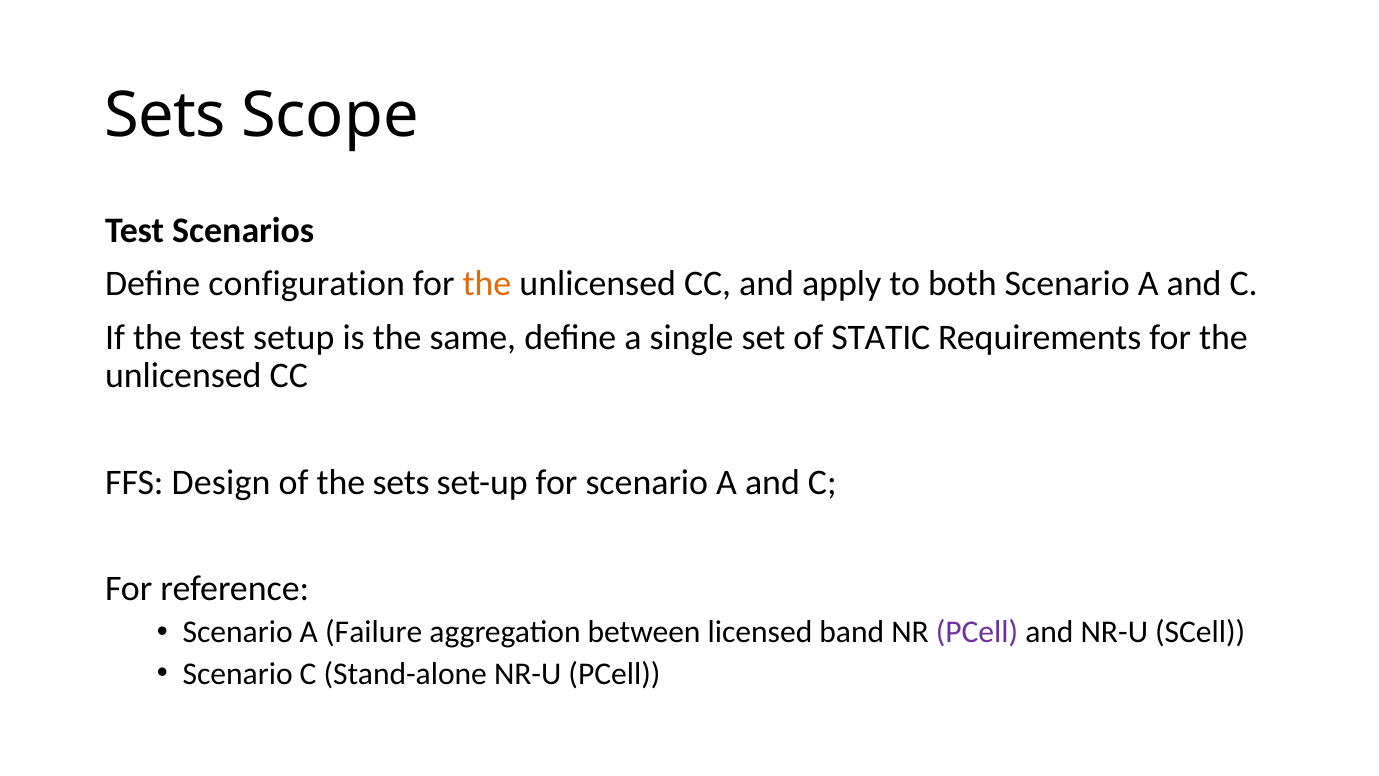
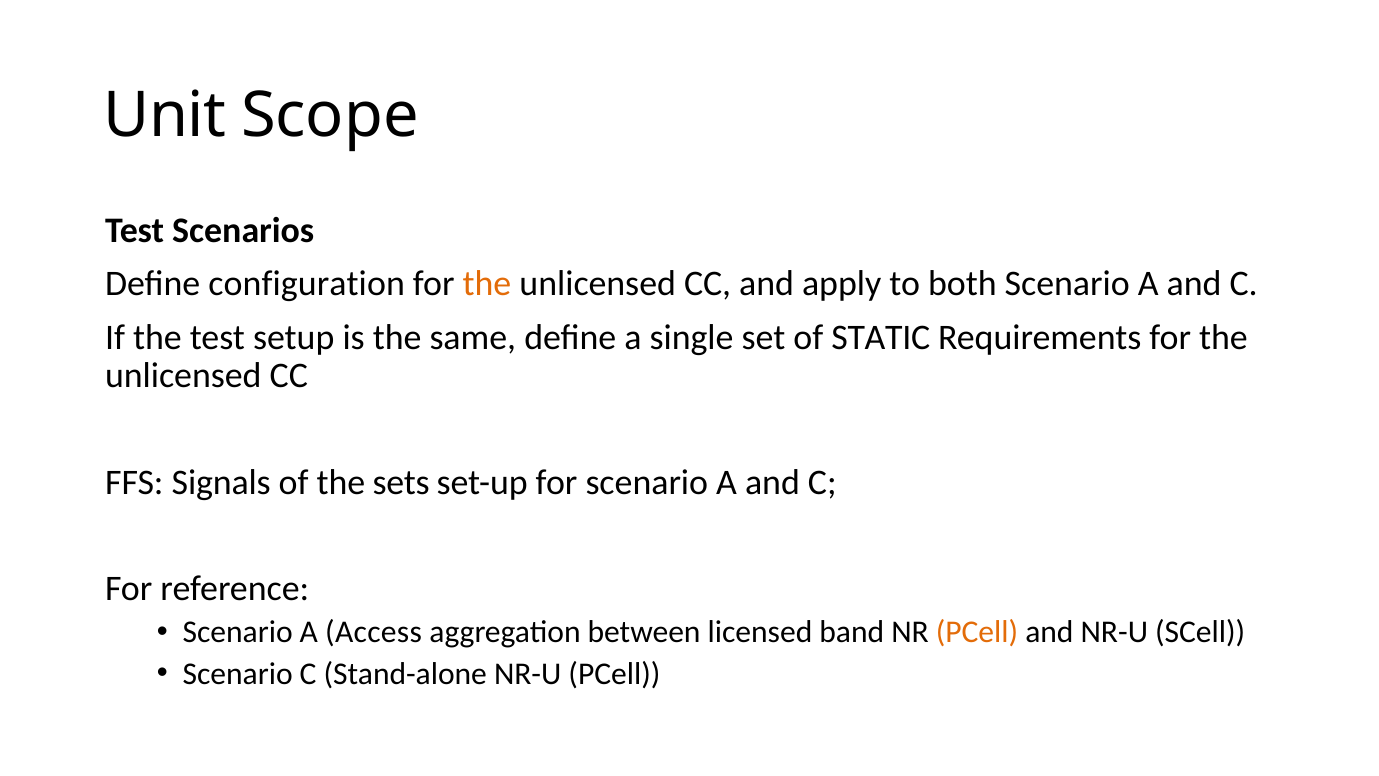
Sets at (165, 116): Sets -> Unit
Design: Design -> Signals
Failure: Failure -> Access
PCell at (977, 632) colour: purple -> orange
